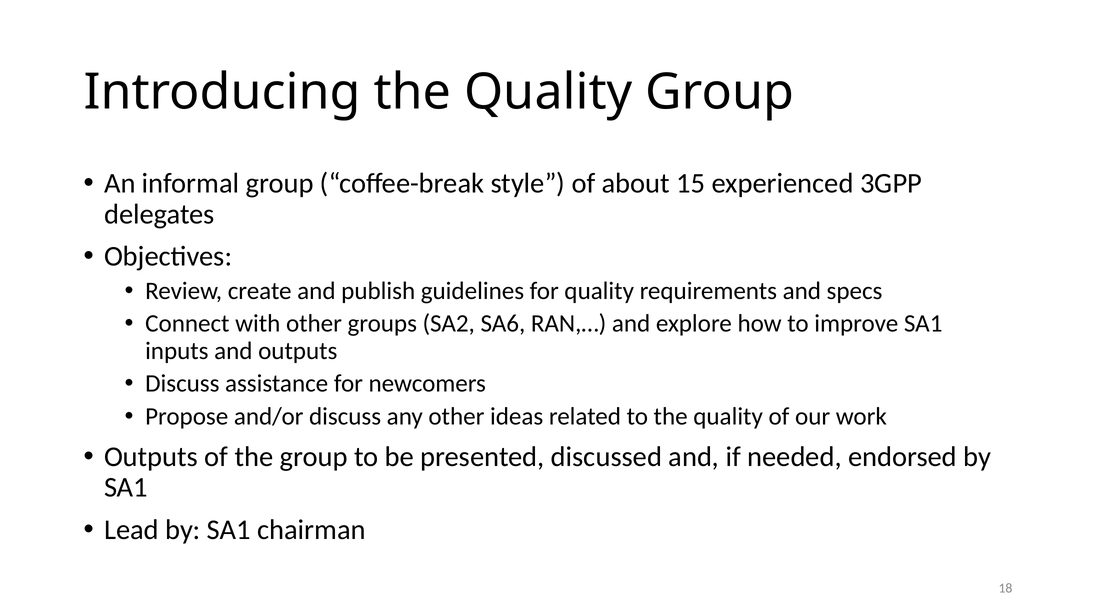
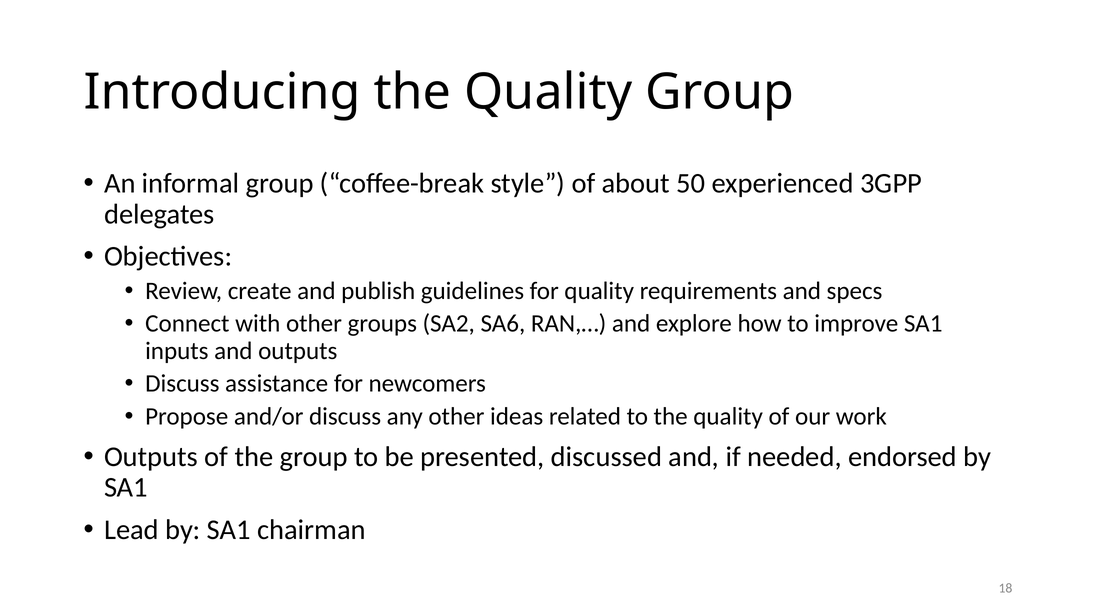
15: 15 -> 50
